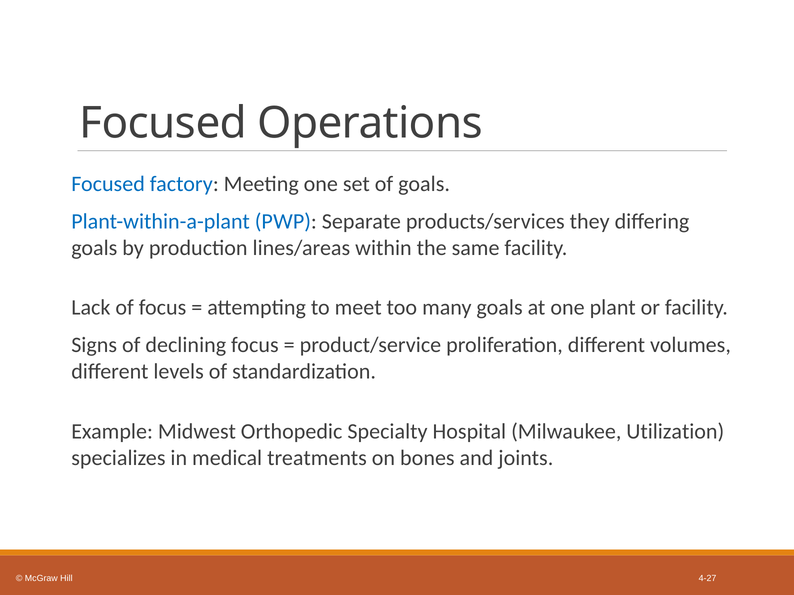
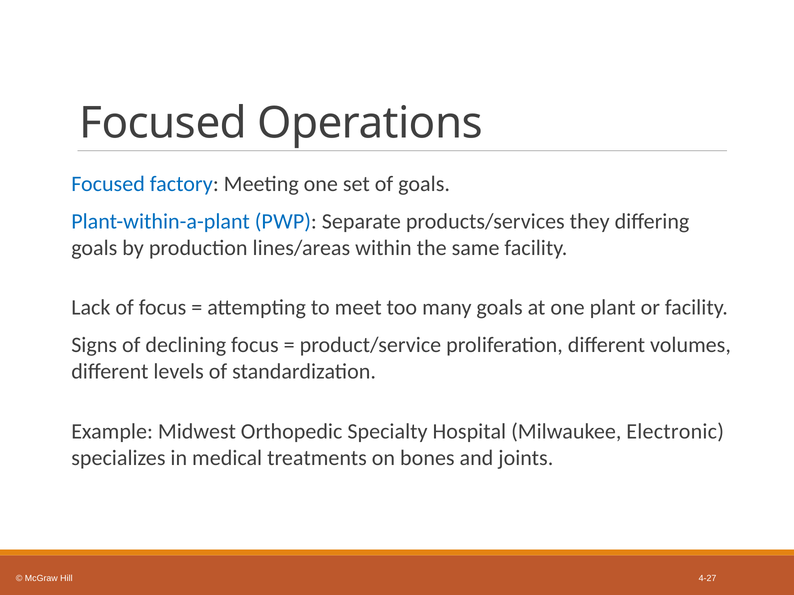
Utilization: Utilization -> Electronic
